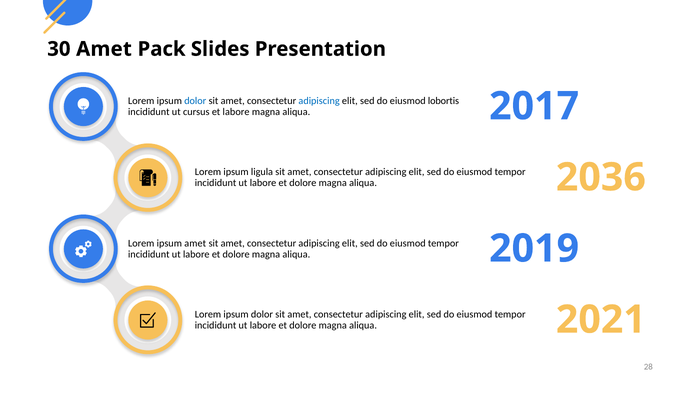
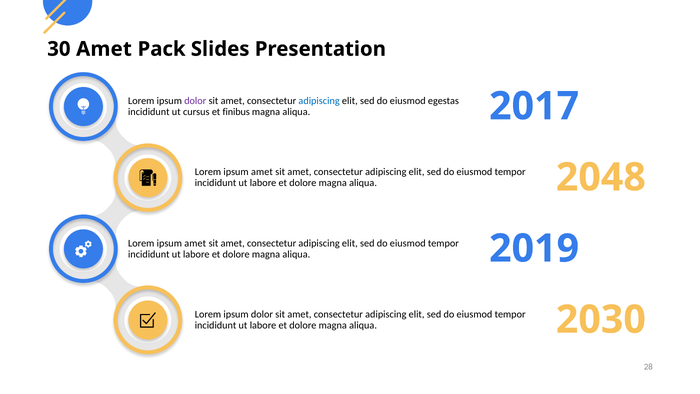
dolor at (195, 101) colour: blue -> purple
lobortis: lobortis -> egestas
et labore: labore -> finibus
ligula at (262, 172): ligula -> amet
2036: 2036 -> 2048
2021: 2021 -> 2030
